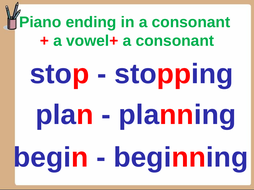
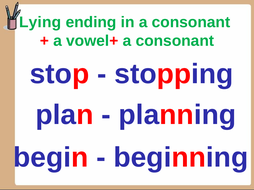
Piano: Piano -> Lying
